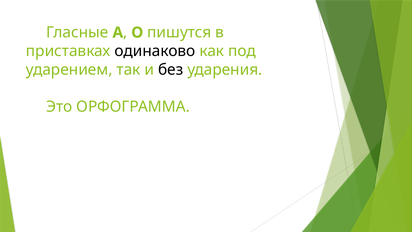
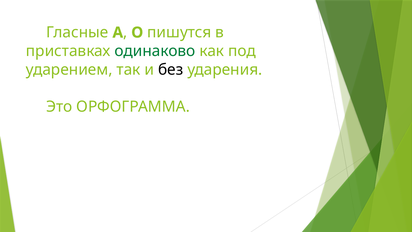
одинаково colour: black -> green
